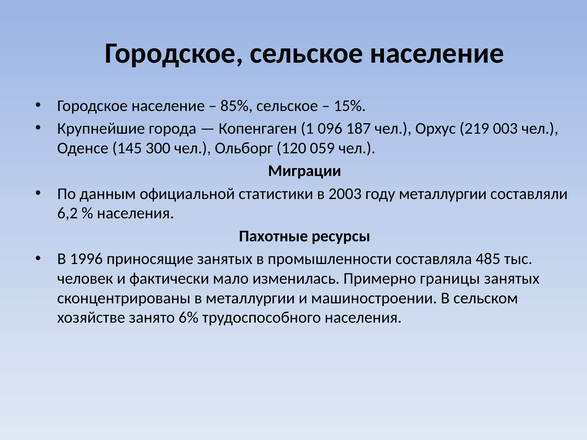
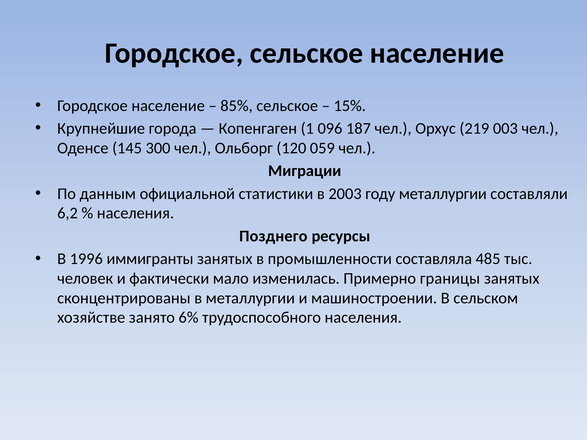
Пахотные: Пахотные -> Позднего
приносящие: приносящие -> иммигранты
